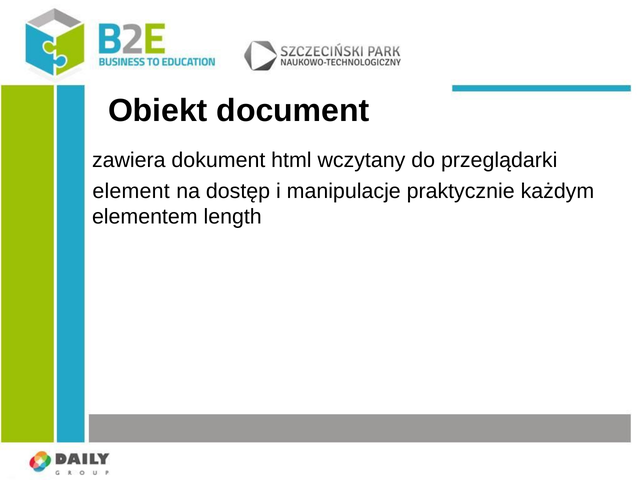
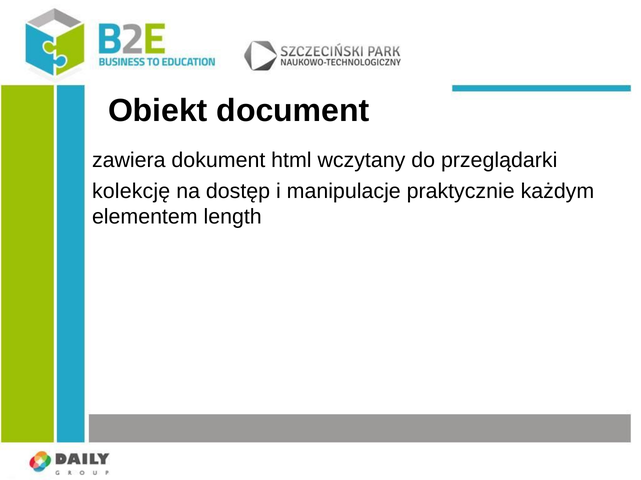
element: element -> kolekcję
